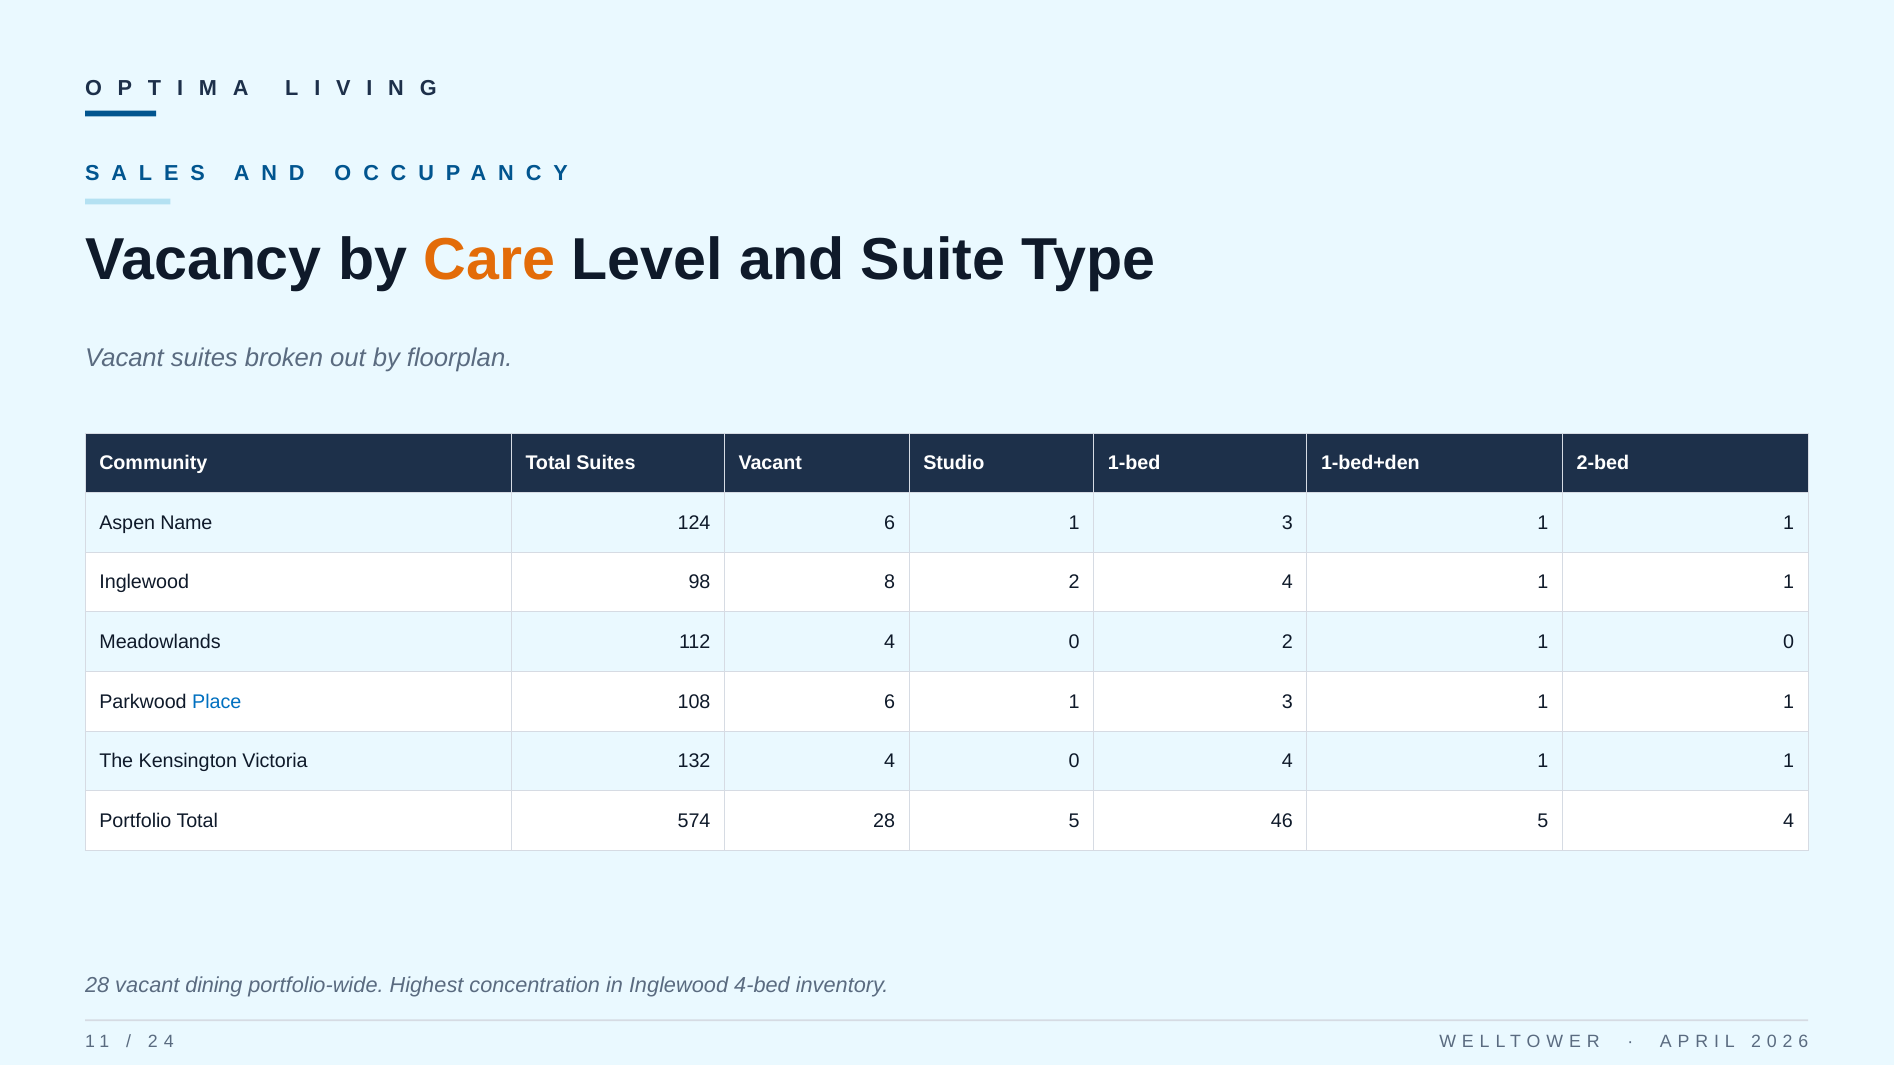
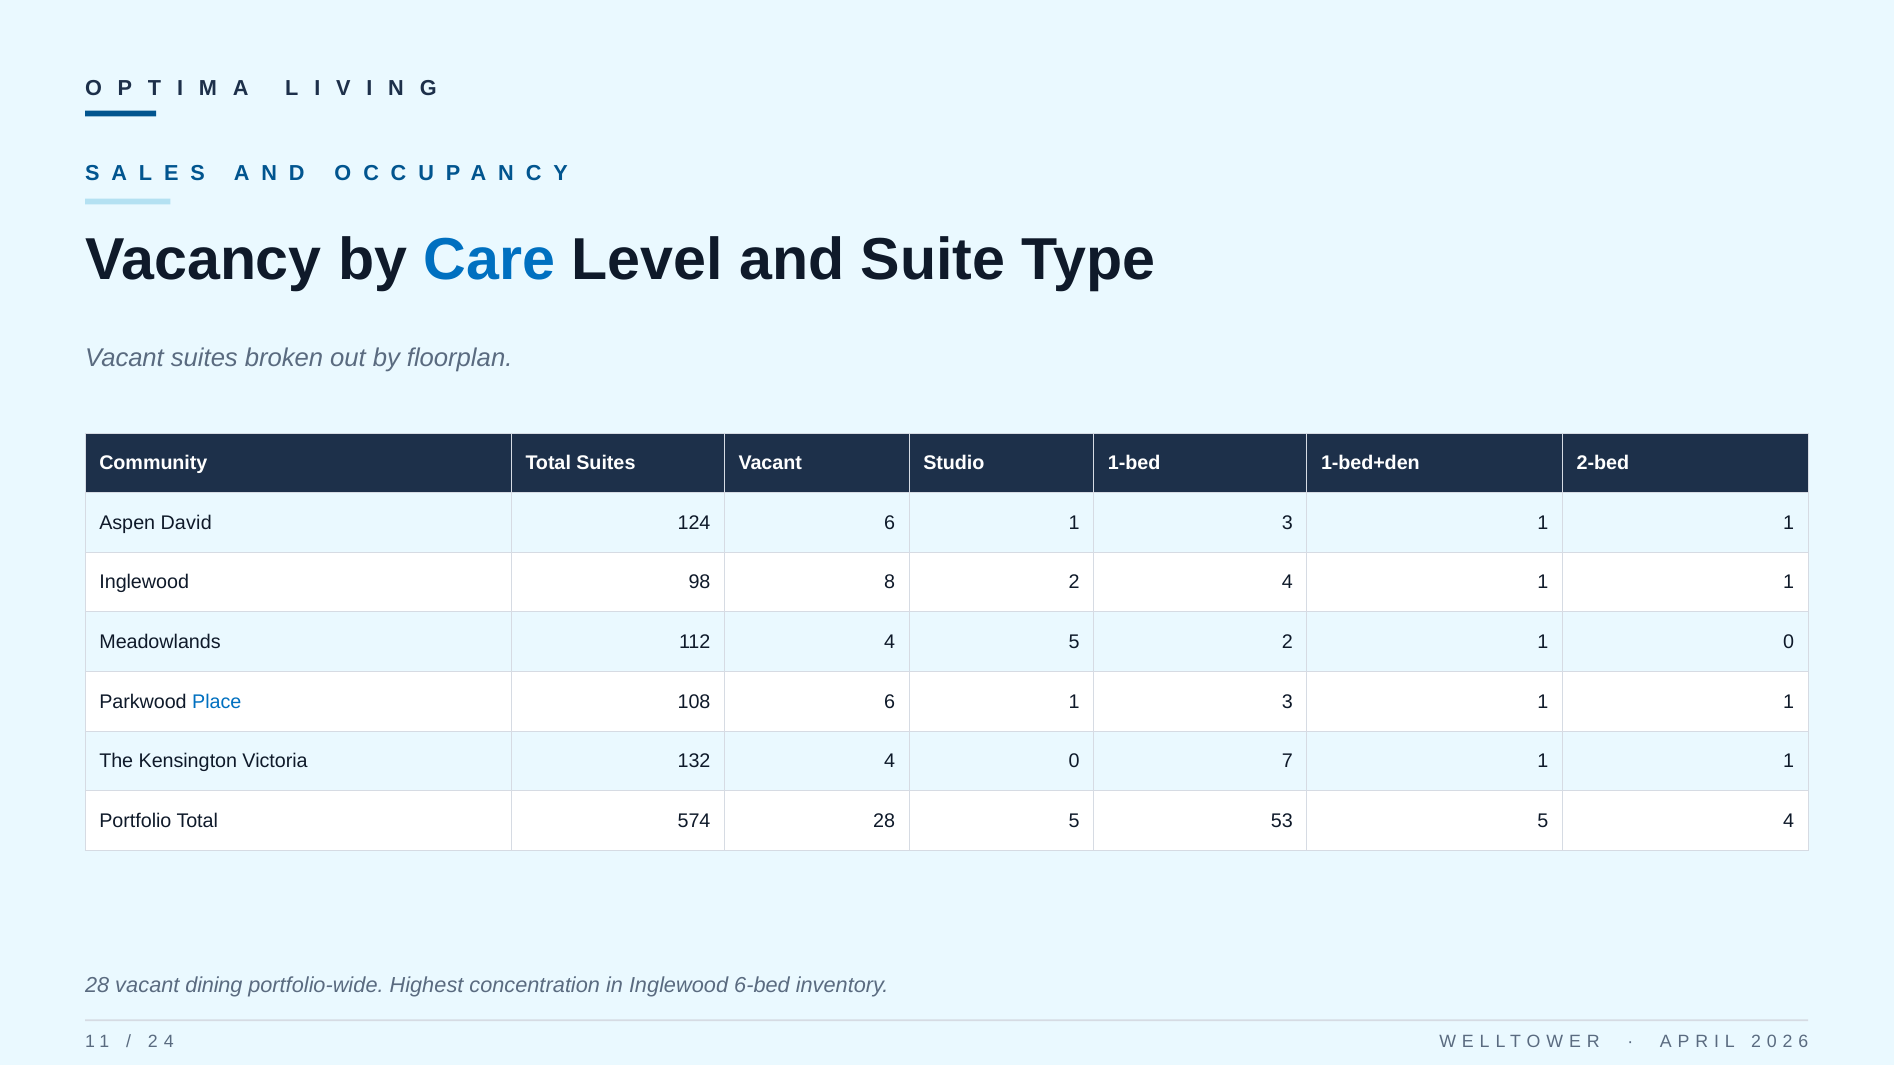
Care colour: orange -> blue
Name: Name -> David
112 4 0: 0 -> 5
0 4: 4 -> 7
46: 46 -> 53
4-bed: 4-bed -> 6-bed
